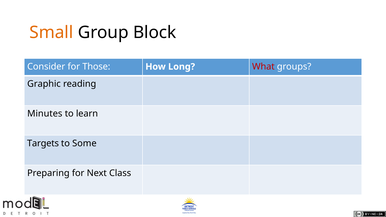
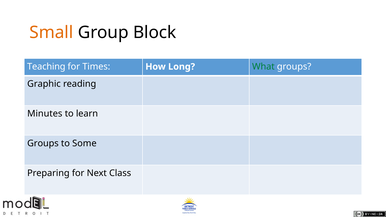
Consider: Consider -> Teaching
Those: Those -> Times
What colour: red -> green
Targets at (43, 144): Targets -> Groups
